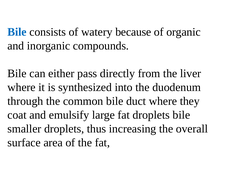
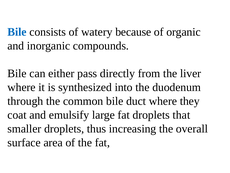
droplets bile: bile -> that
